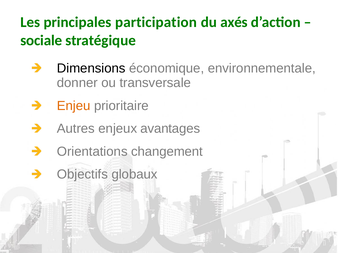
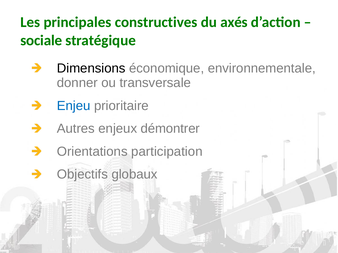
participation: participation -> constructives
Enjeu colour: orange -> blue
avantages: avantages -> démontrer
changement: changement -> participation
